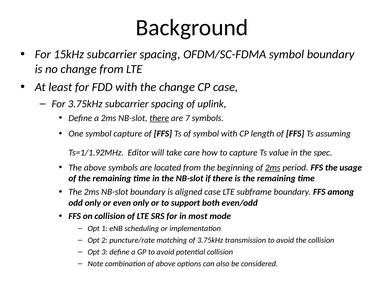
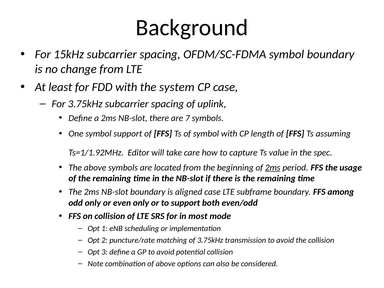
the change: change -> system
there at (159, 118) underline: present -> none
symbol capture: capture -> support
